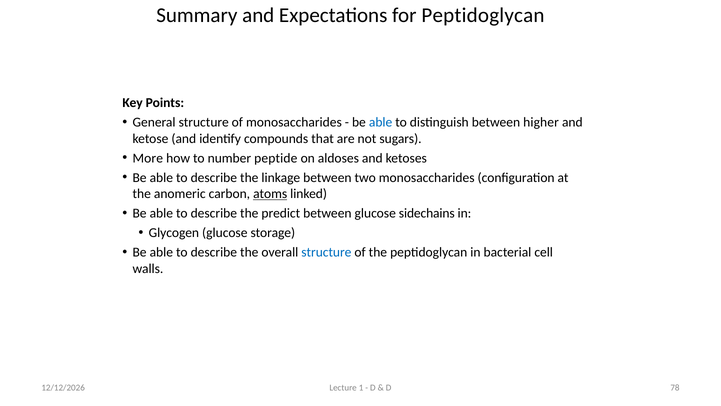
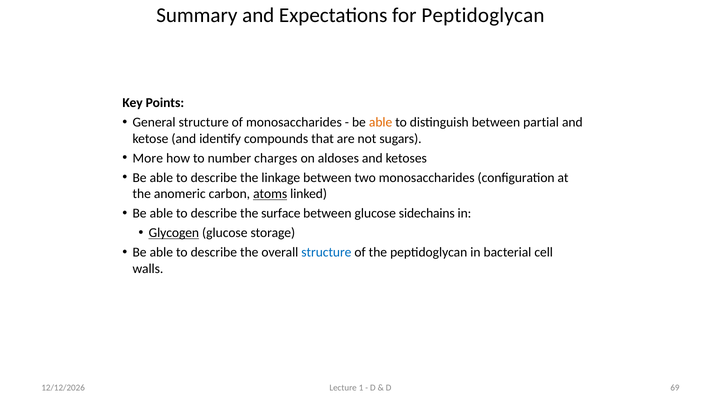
able at (381, 122) colour: blue -> orange
higher: higher -> partial
peptide: peptide -> charges
predict: predict -> surface
Glycogen underline: none -> present
78: 78 -> 69
